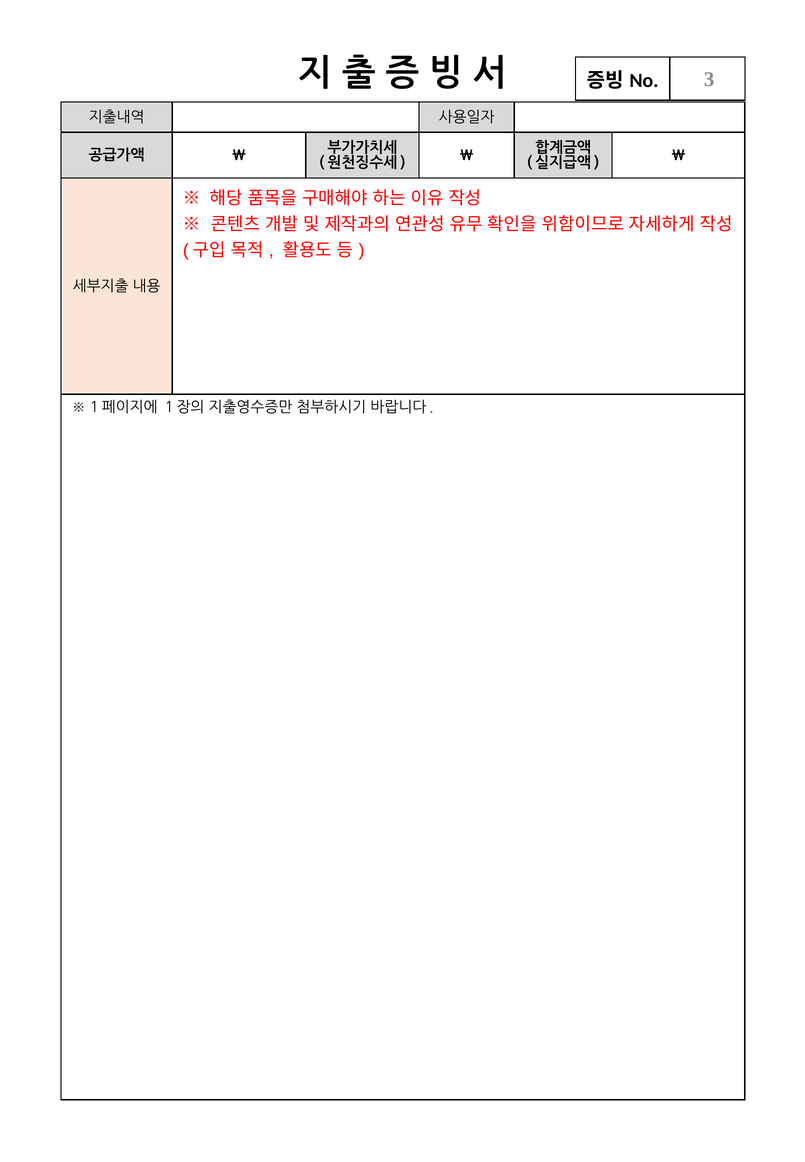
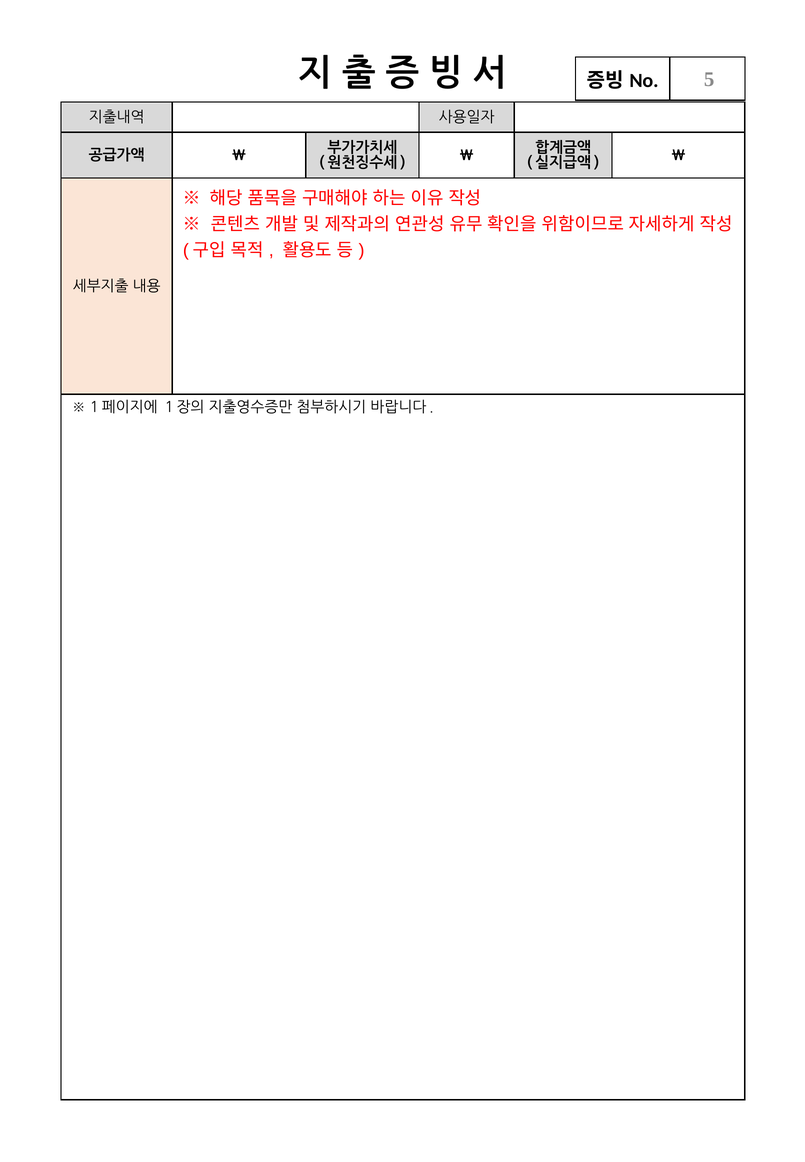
3: 3 -> 5
